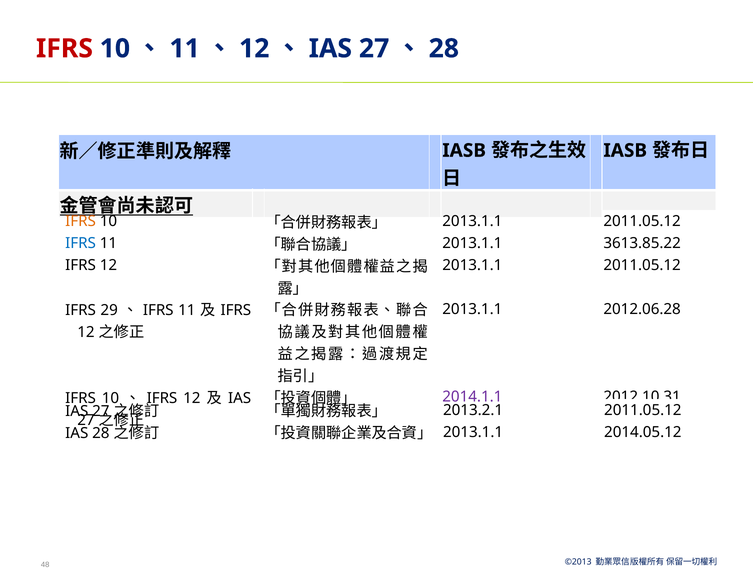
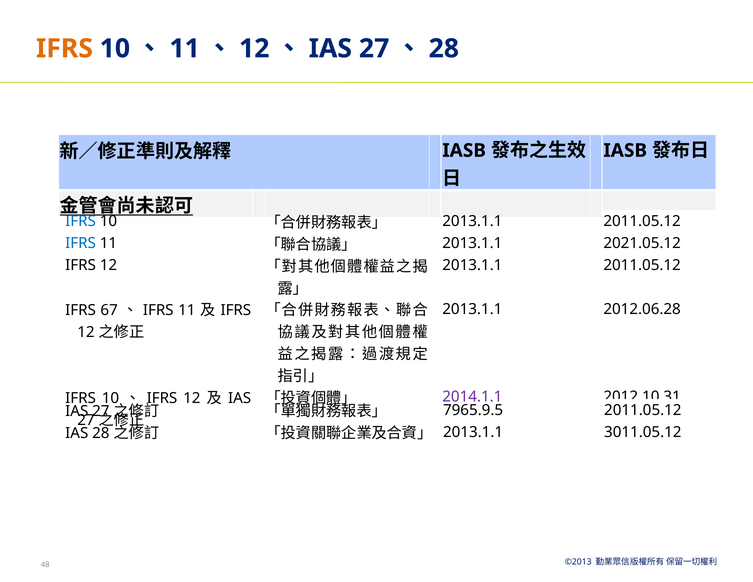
IFRS at (64, 49) colour: red -> orange
IFRS at (81, 221) colour: orange -> blue
3613.85.22: 3613.85.22 -> 2021.05.12
29: 29 -> 67
2013.2.1: 2013.2.1 -> 7965.9.5
2014.05.12: 2014.05.12 -> 3011.05.12
